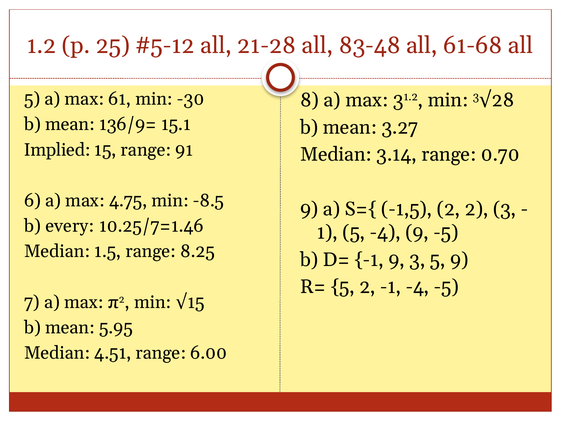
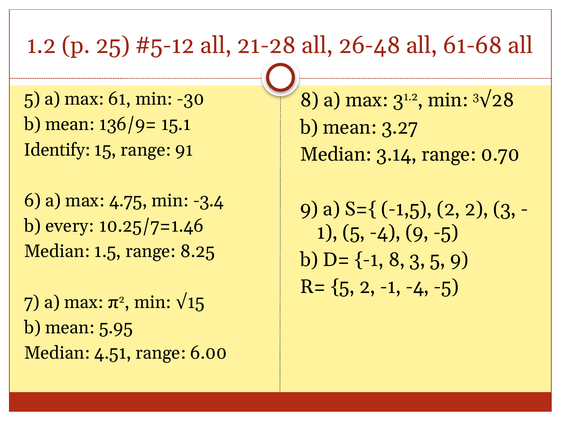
83-48: 83-48 -> 26-48
Implied: Implied -> Identify
-8.5: -8.5 -> -3.4
-1 9: 9 -> 8
